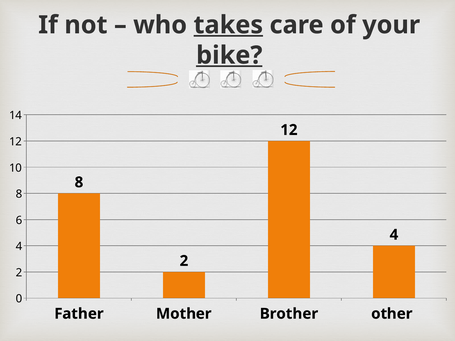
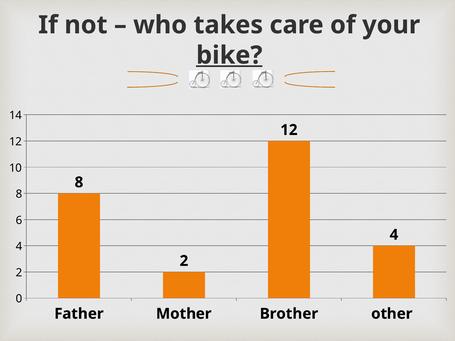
takes underline: present -> none
